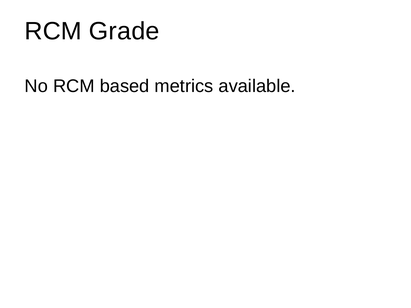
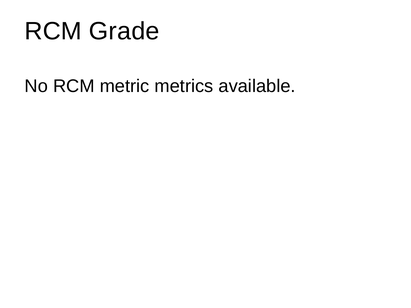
based: based -> metric
